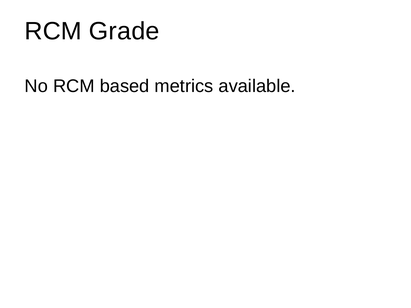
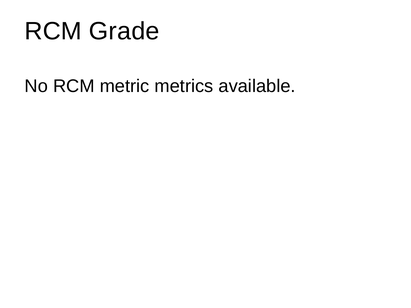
based: based -> metric
